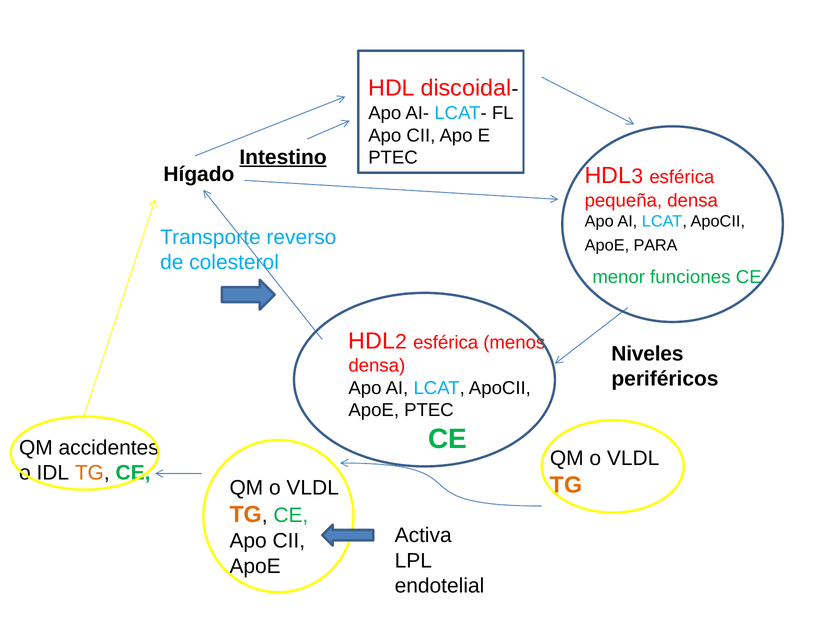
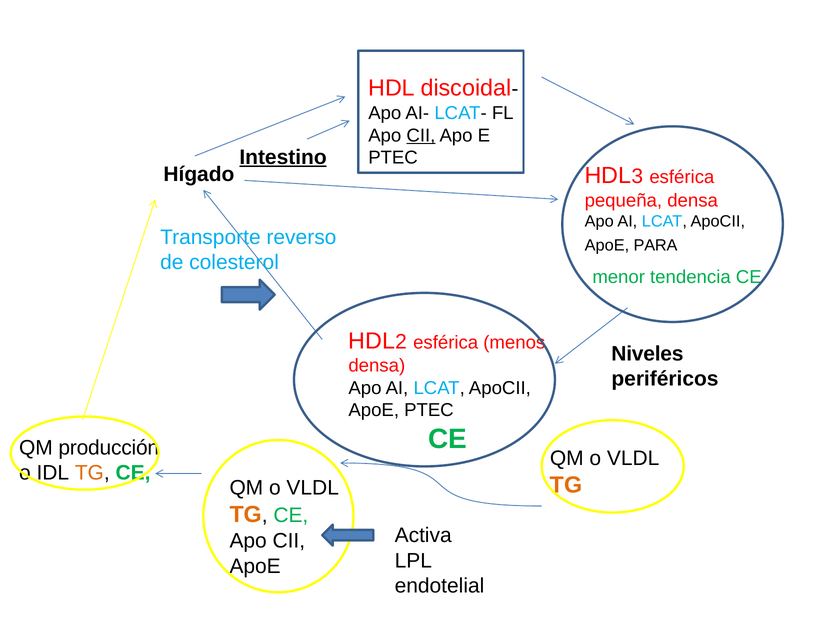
CII at (421, 135) underline: none -> present
funciones: funciones -> tendencia
accidentes: accidentes -> producción
